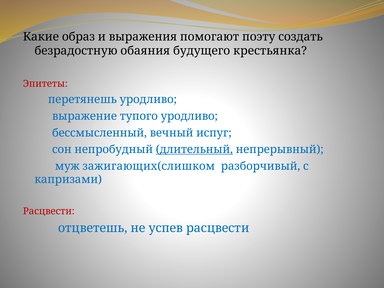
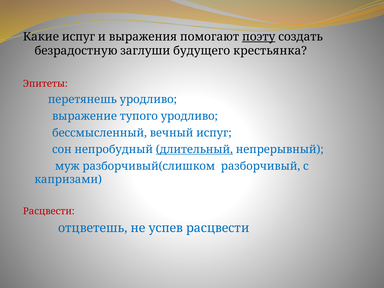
Какие образ: образ -> испуг
поэту underline: none -> present
обаяния: обаяния -> заглуши
зажигающих(слишком: зажигающих(слишком -> разборчивый(слишком
